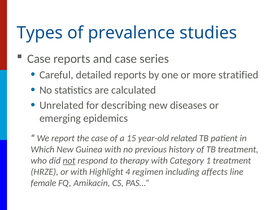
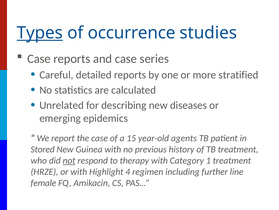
Types underline: none -> present
prevalence: prevalence -> occurrence
related: related -> agents
Which: Which -> Stored
affects: affects -> further
